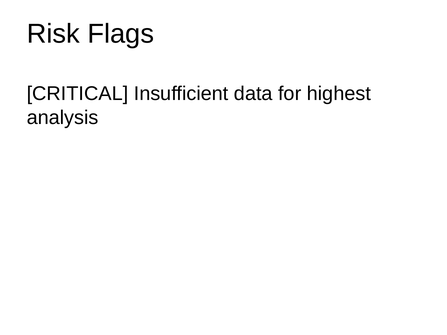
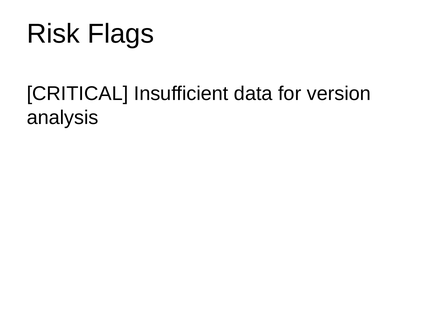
highest: highest -> version
